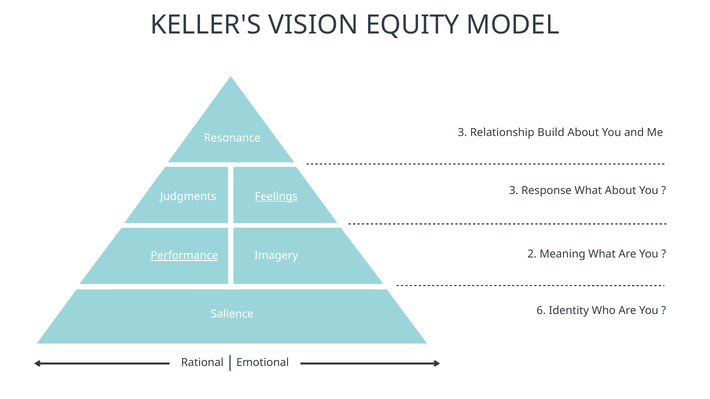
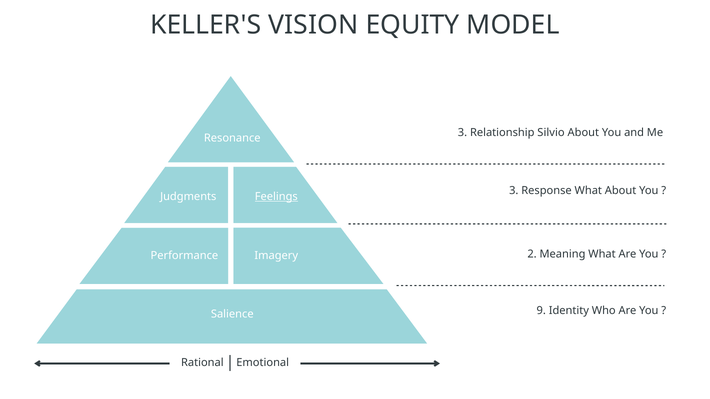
Build: Build -> Silvio
Performance underline: present -> none
6: 6 -> 9
